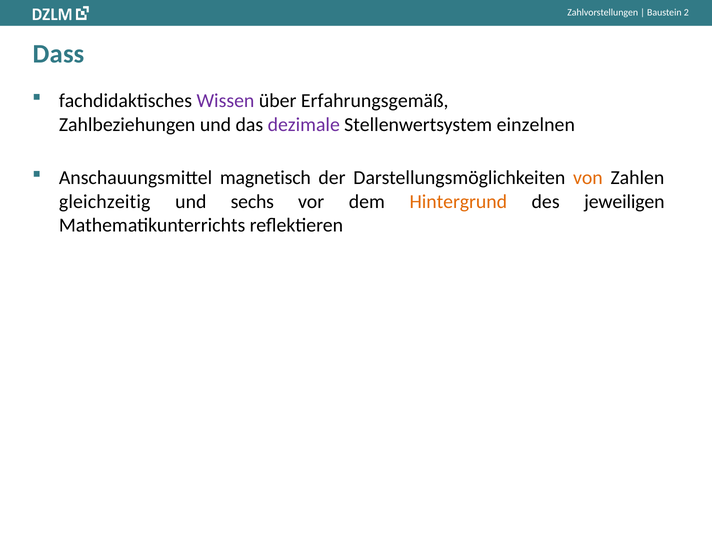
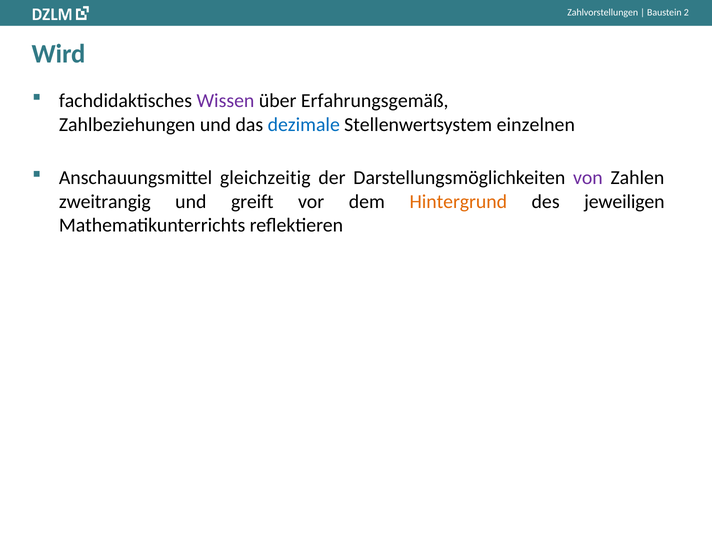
Dass: Dass -> Wird
dezimale colour: purple -> blue
magnetisch: magnetisch -> gleichzeitig
von colour: orange -> purple
gleichzeitig: gleichzeitig -> zweitrangig
sechs: sechs -> greift
